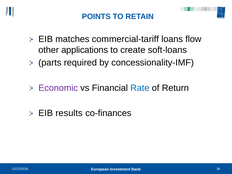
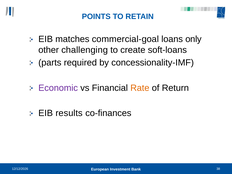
commercial-tariff: commercial-tariff -> commercial-goal
flow: flow -> only
applications: applications -> challenging
Rate colour: blue -> orange
